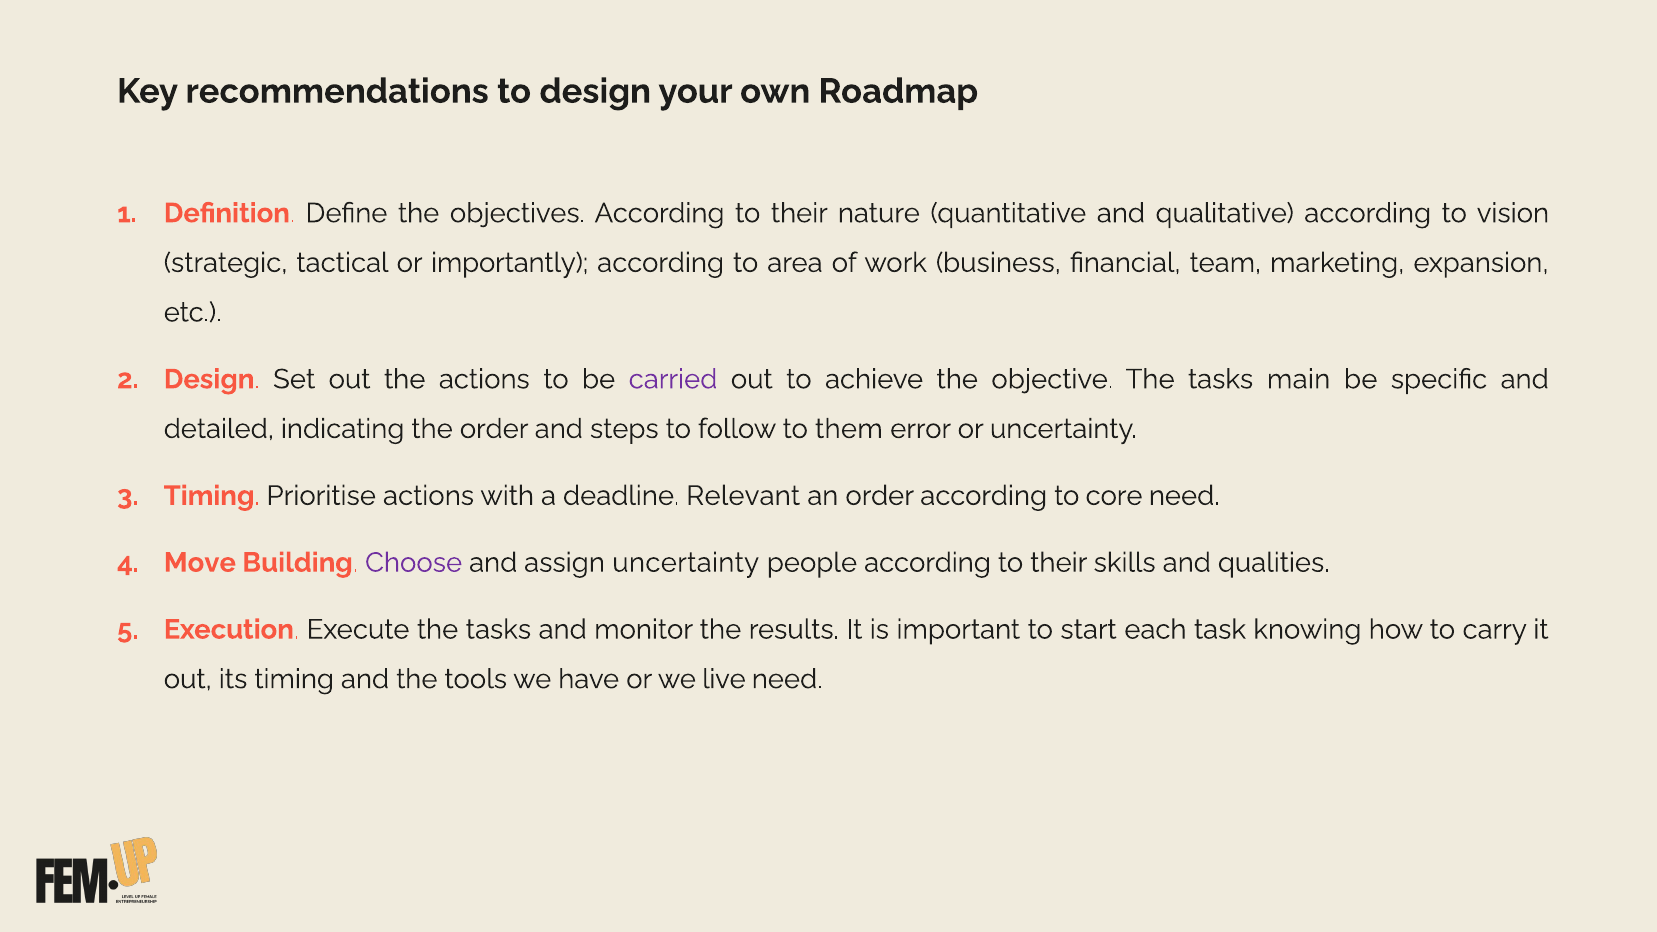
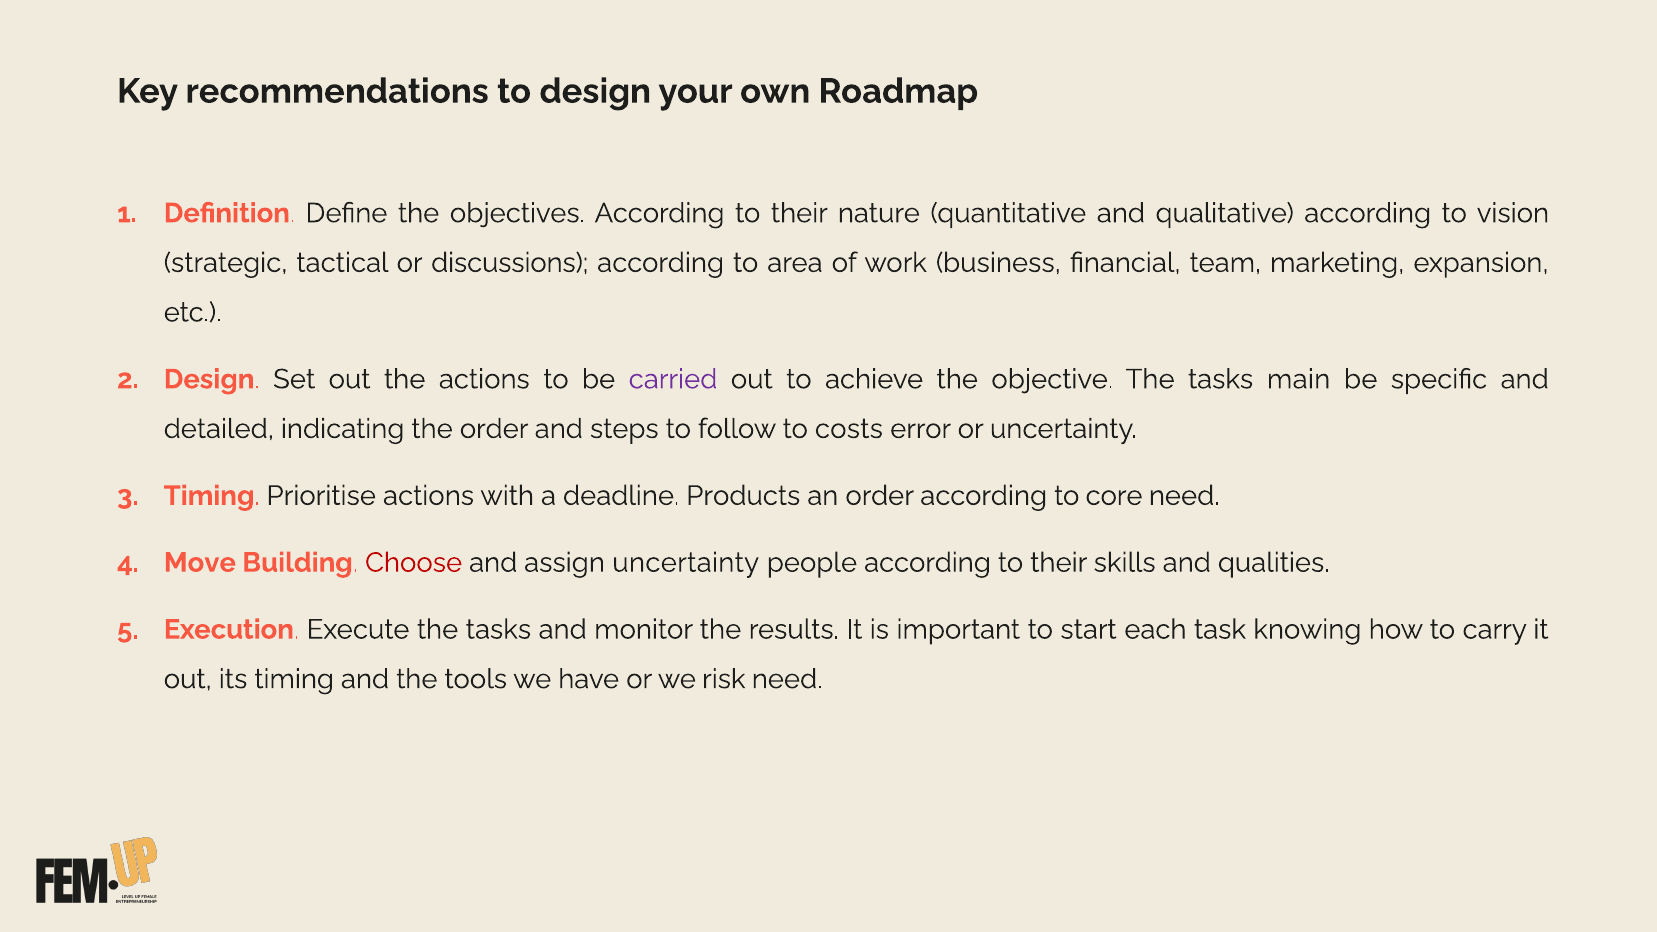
importantly: importantly -> discussions
them: them -> costs
Relevant: Relevant -> Products
Choose colour: purple -> red
live: live -> risk
